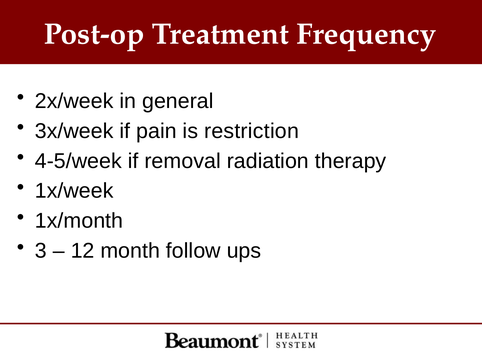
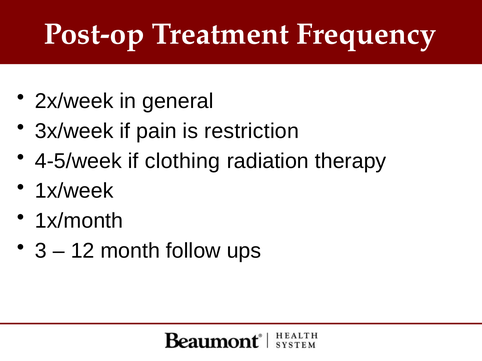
removal: removal -> clothing
